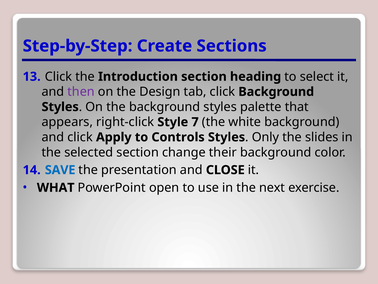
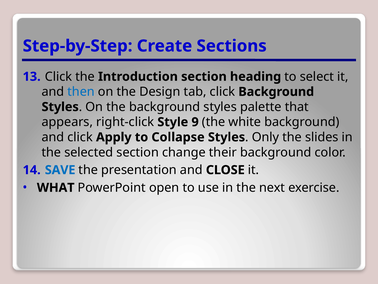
then colour: purple -> blue
7: 7 -> 9
Controls: Controls -> Collapse
